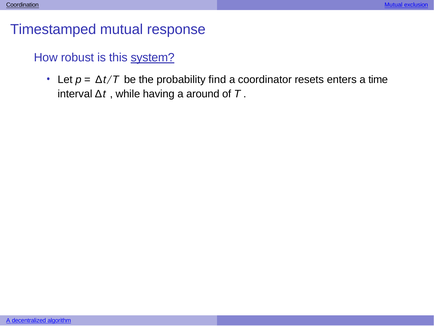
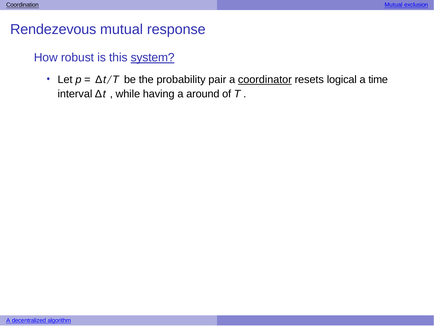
Timestamped: Timestamped -> Rendezevous
find: find -> pair
coordinator underline: none -> present
enters: enters -> logical
